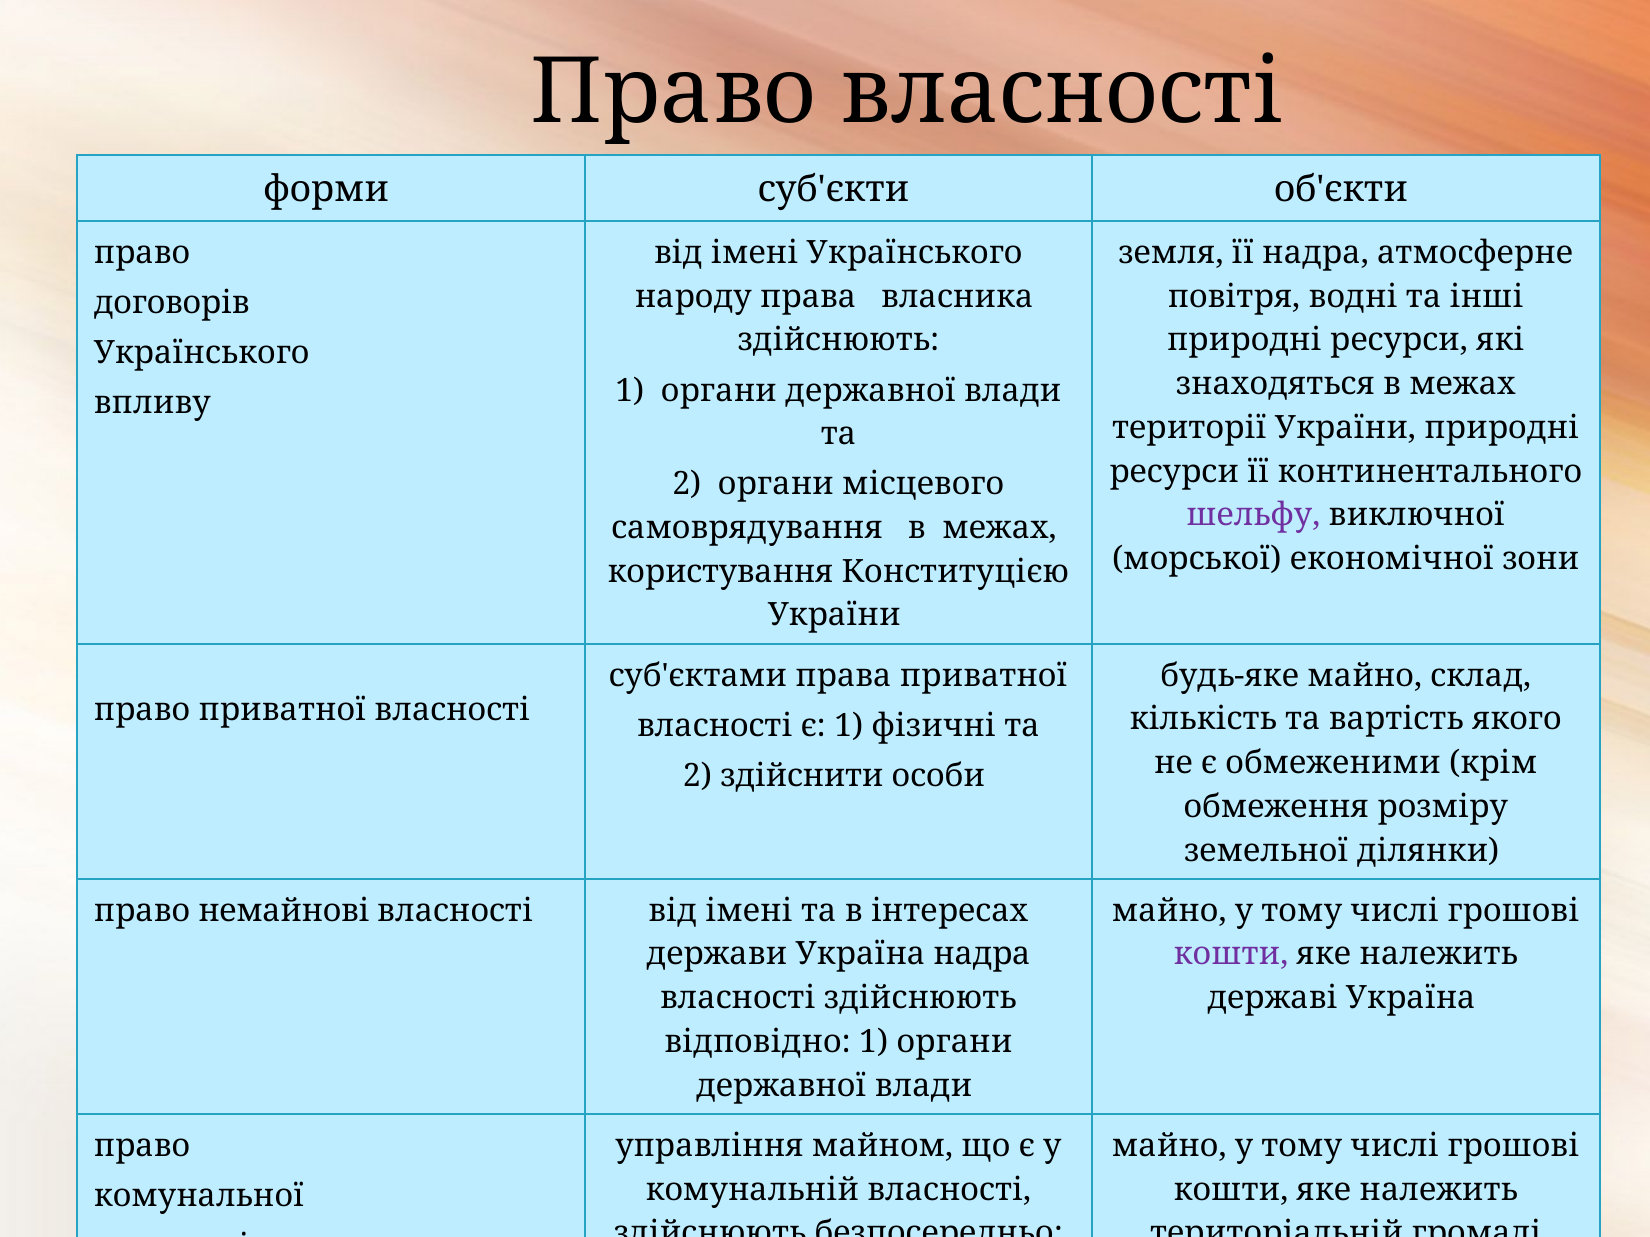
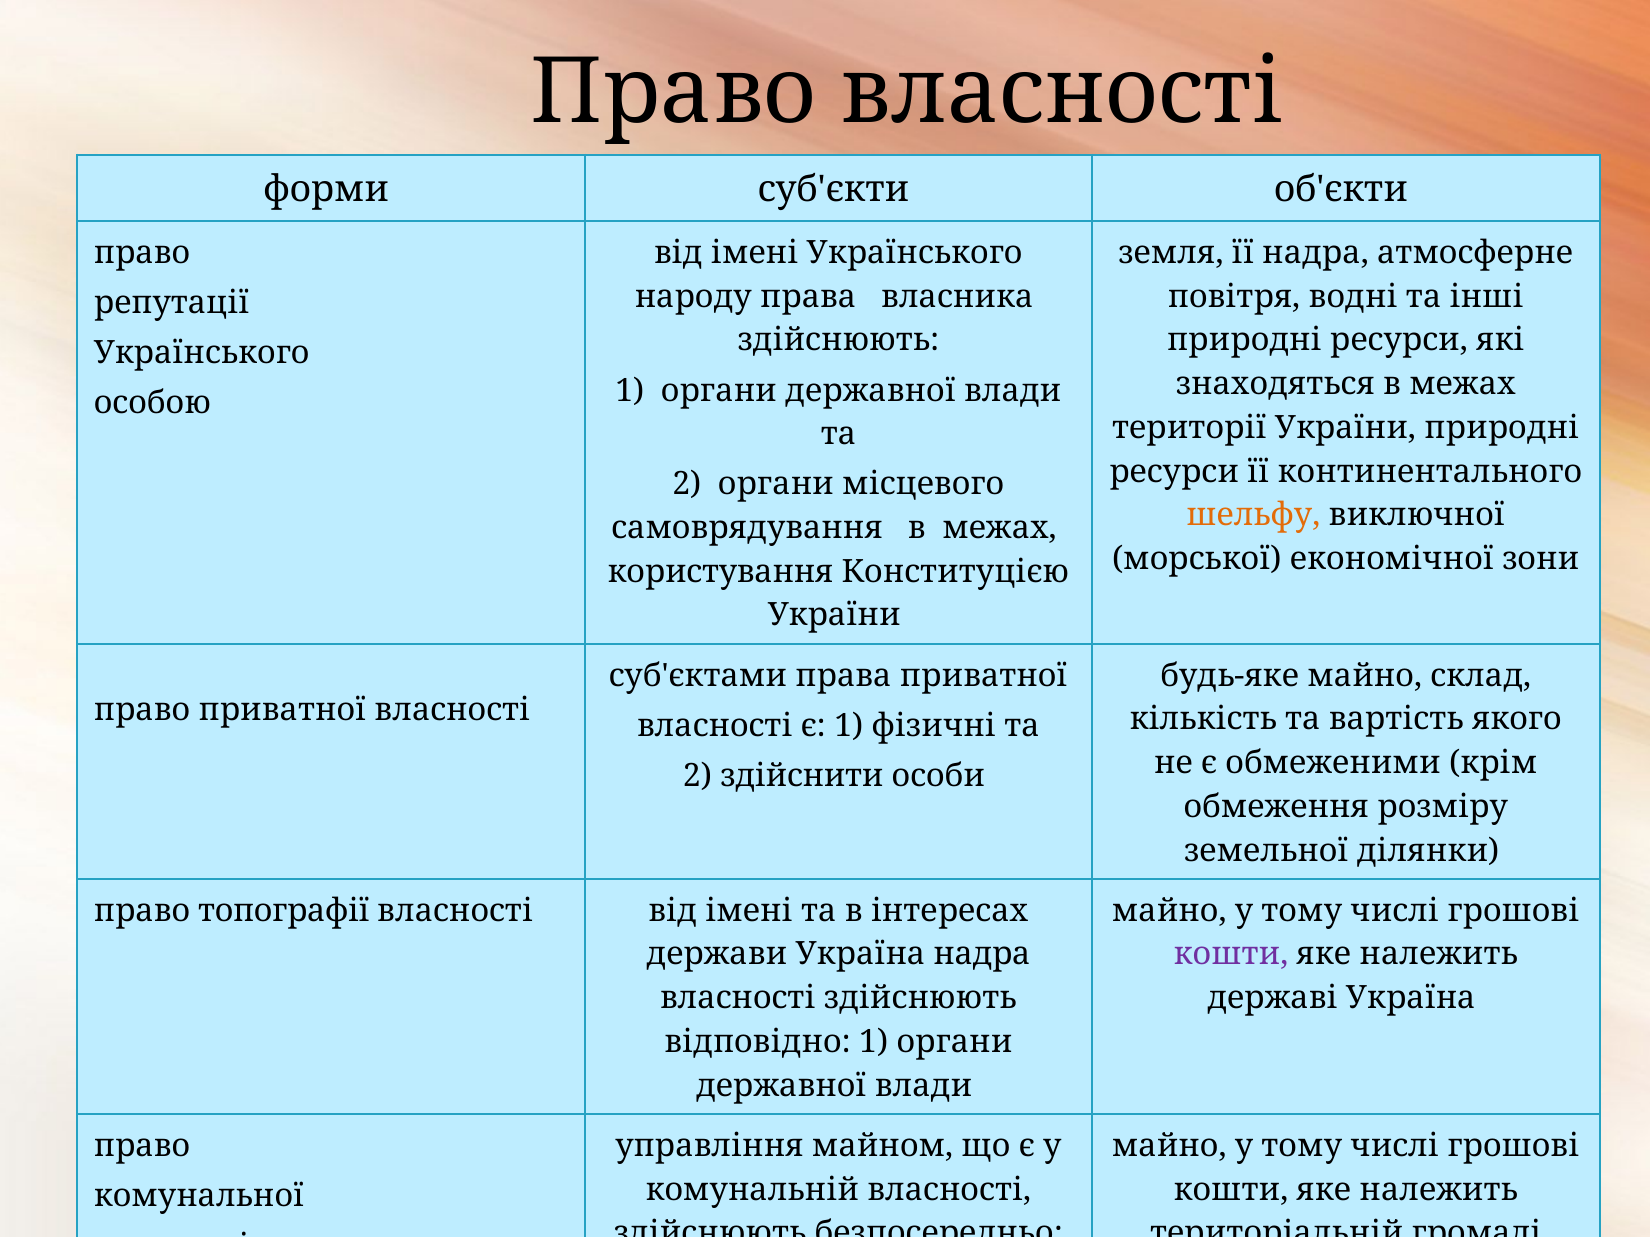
договорів: договорів -> репутації
впливу: впливу -> особою
шельфу colour: purple -> orange
немайнові: немайнові -> топографії
